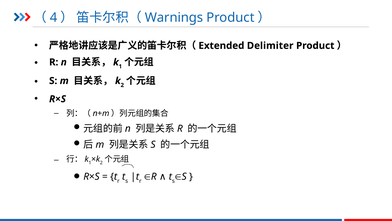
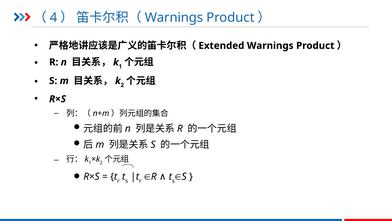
Delimiter at (270, 46): Delimiter -> Warnings
